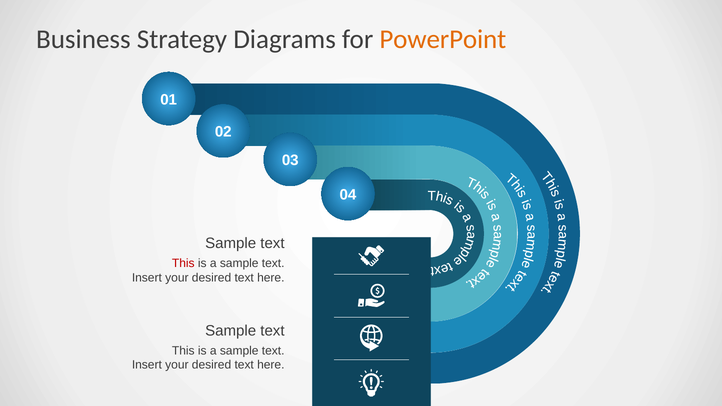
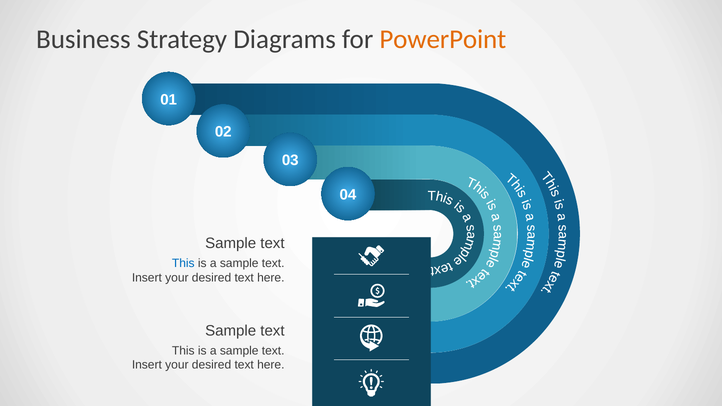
This at (183, 263) colour: red -> blue
